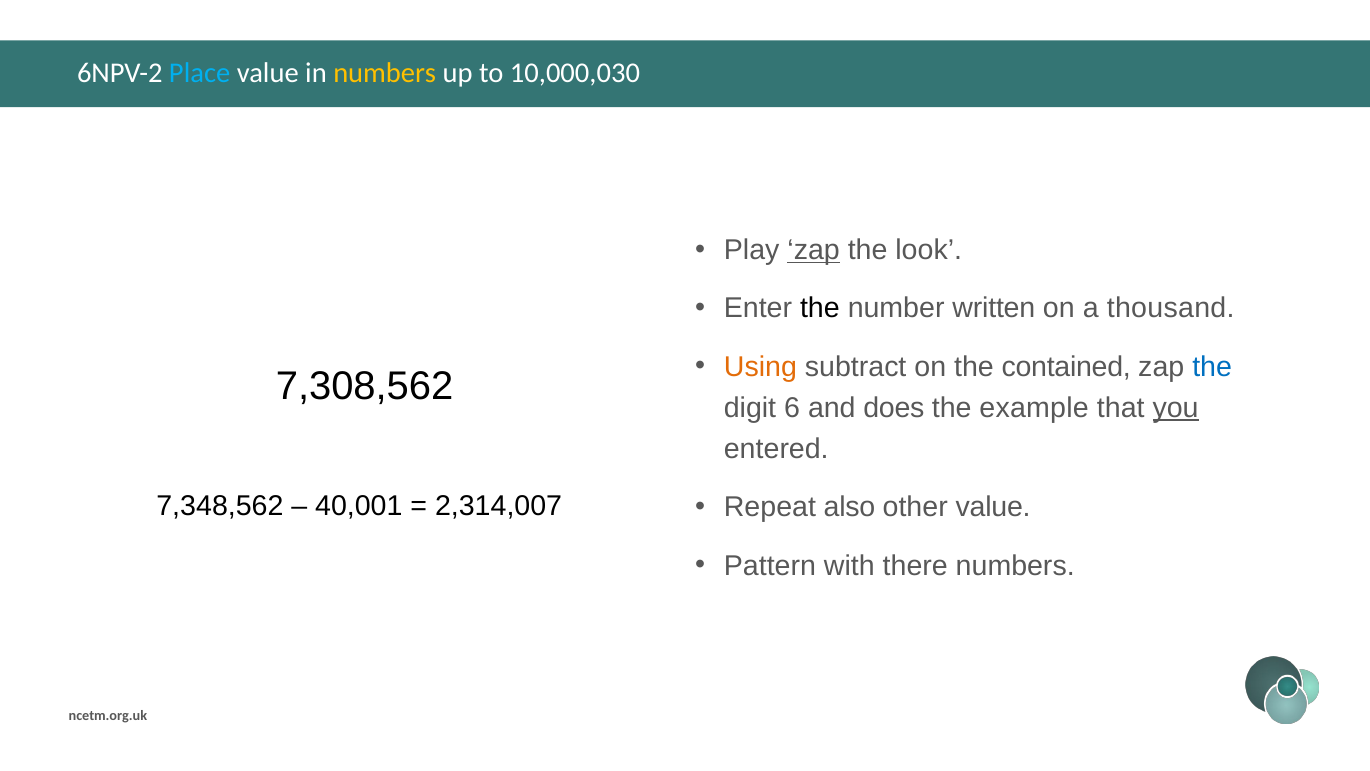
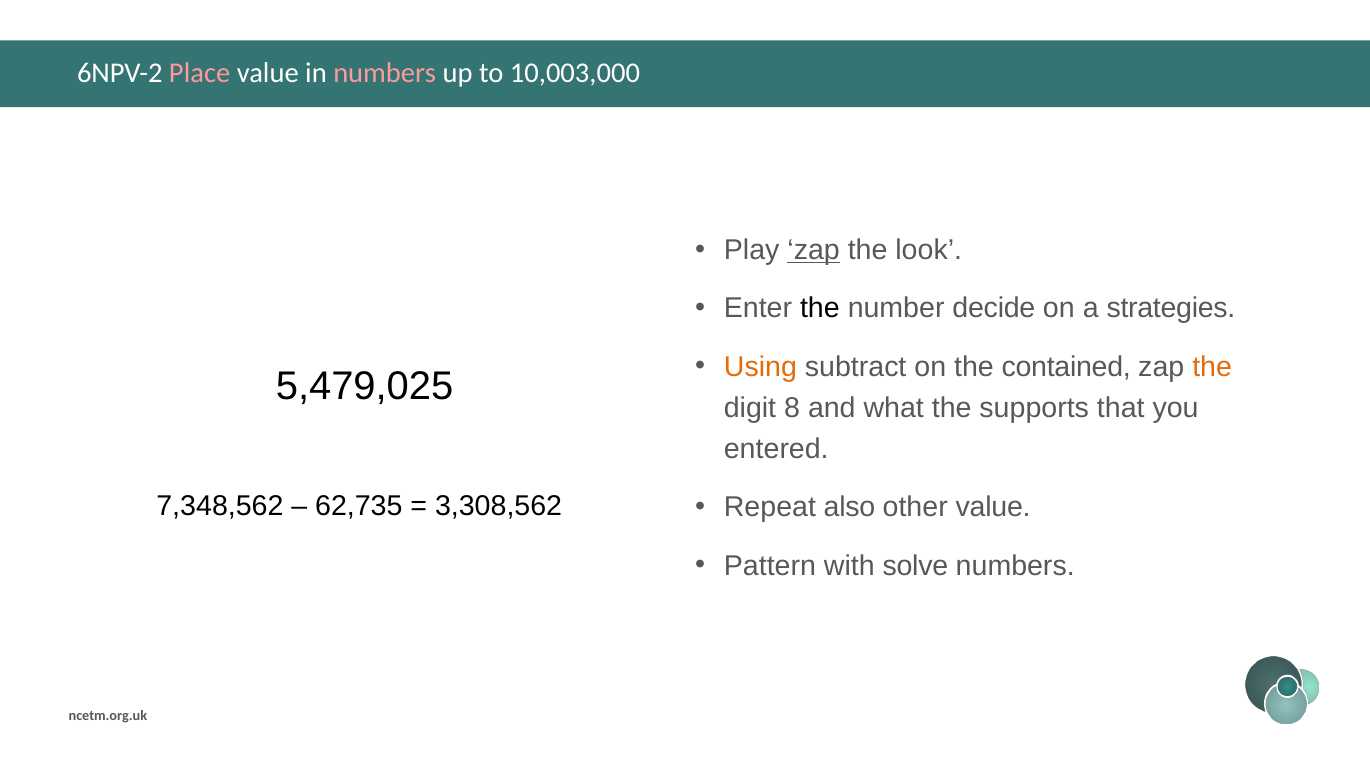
Place colour: light blue -> pink
numbers at (385, 73) colour: yellow -> pink
10,000,030: 10,000,030 -> 10,003,000
written: written -> decide
thousand: thousand -> strategies
the at (1212, 367) colour: blue -> orange
7,308,562: 7,308,562 -> 5,479,025
6: 6 -> 8
does: does -> what
example: example -> supports
you underline: present -> none
40,001: 40,001 -> 62,735
2,314,007: 2,314,007 -> 3,308,562
there: there -> solve
